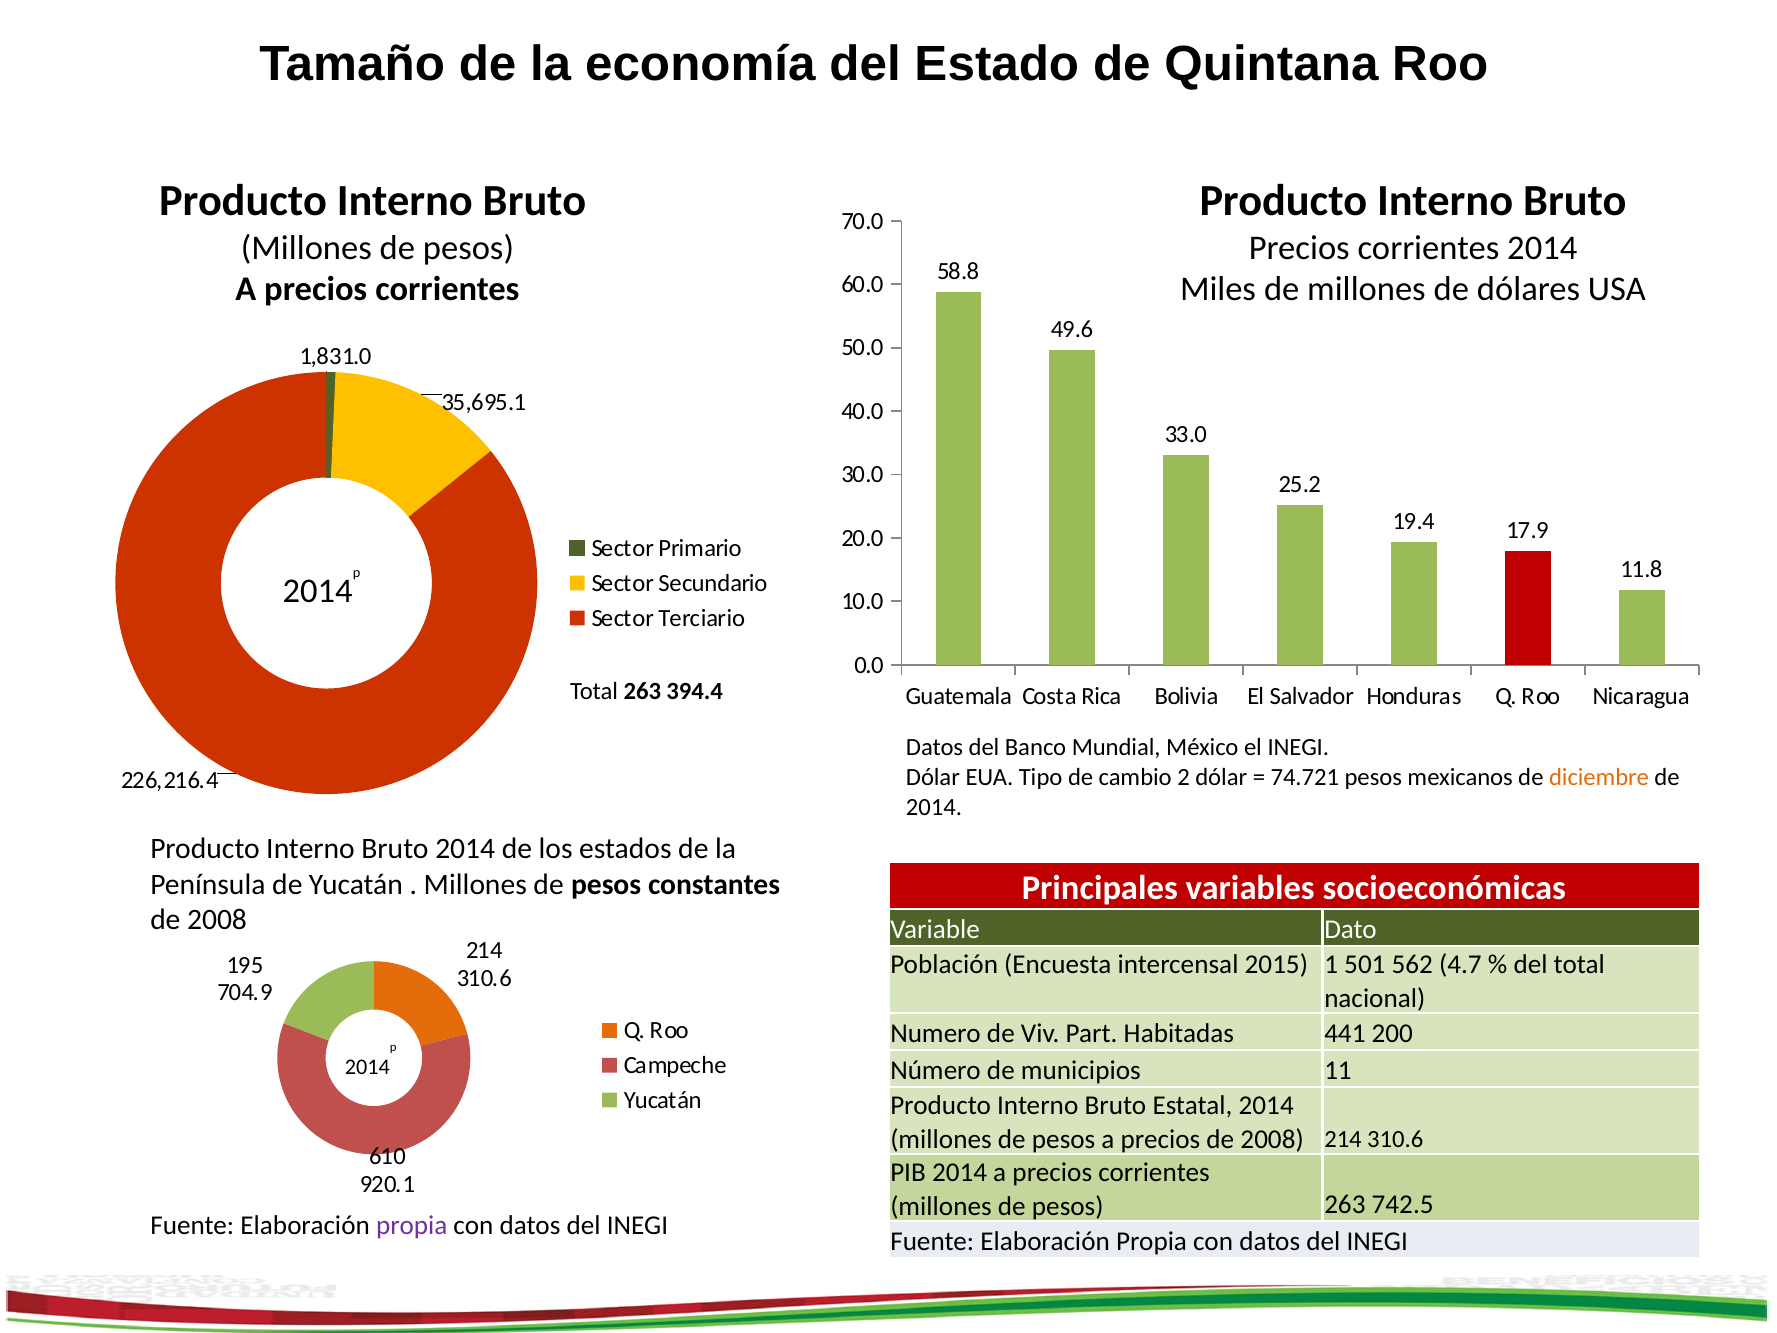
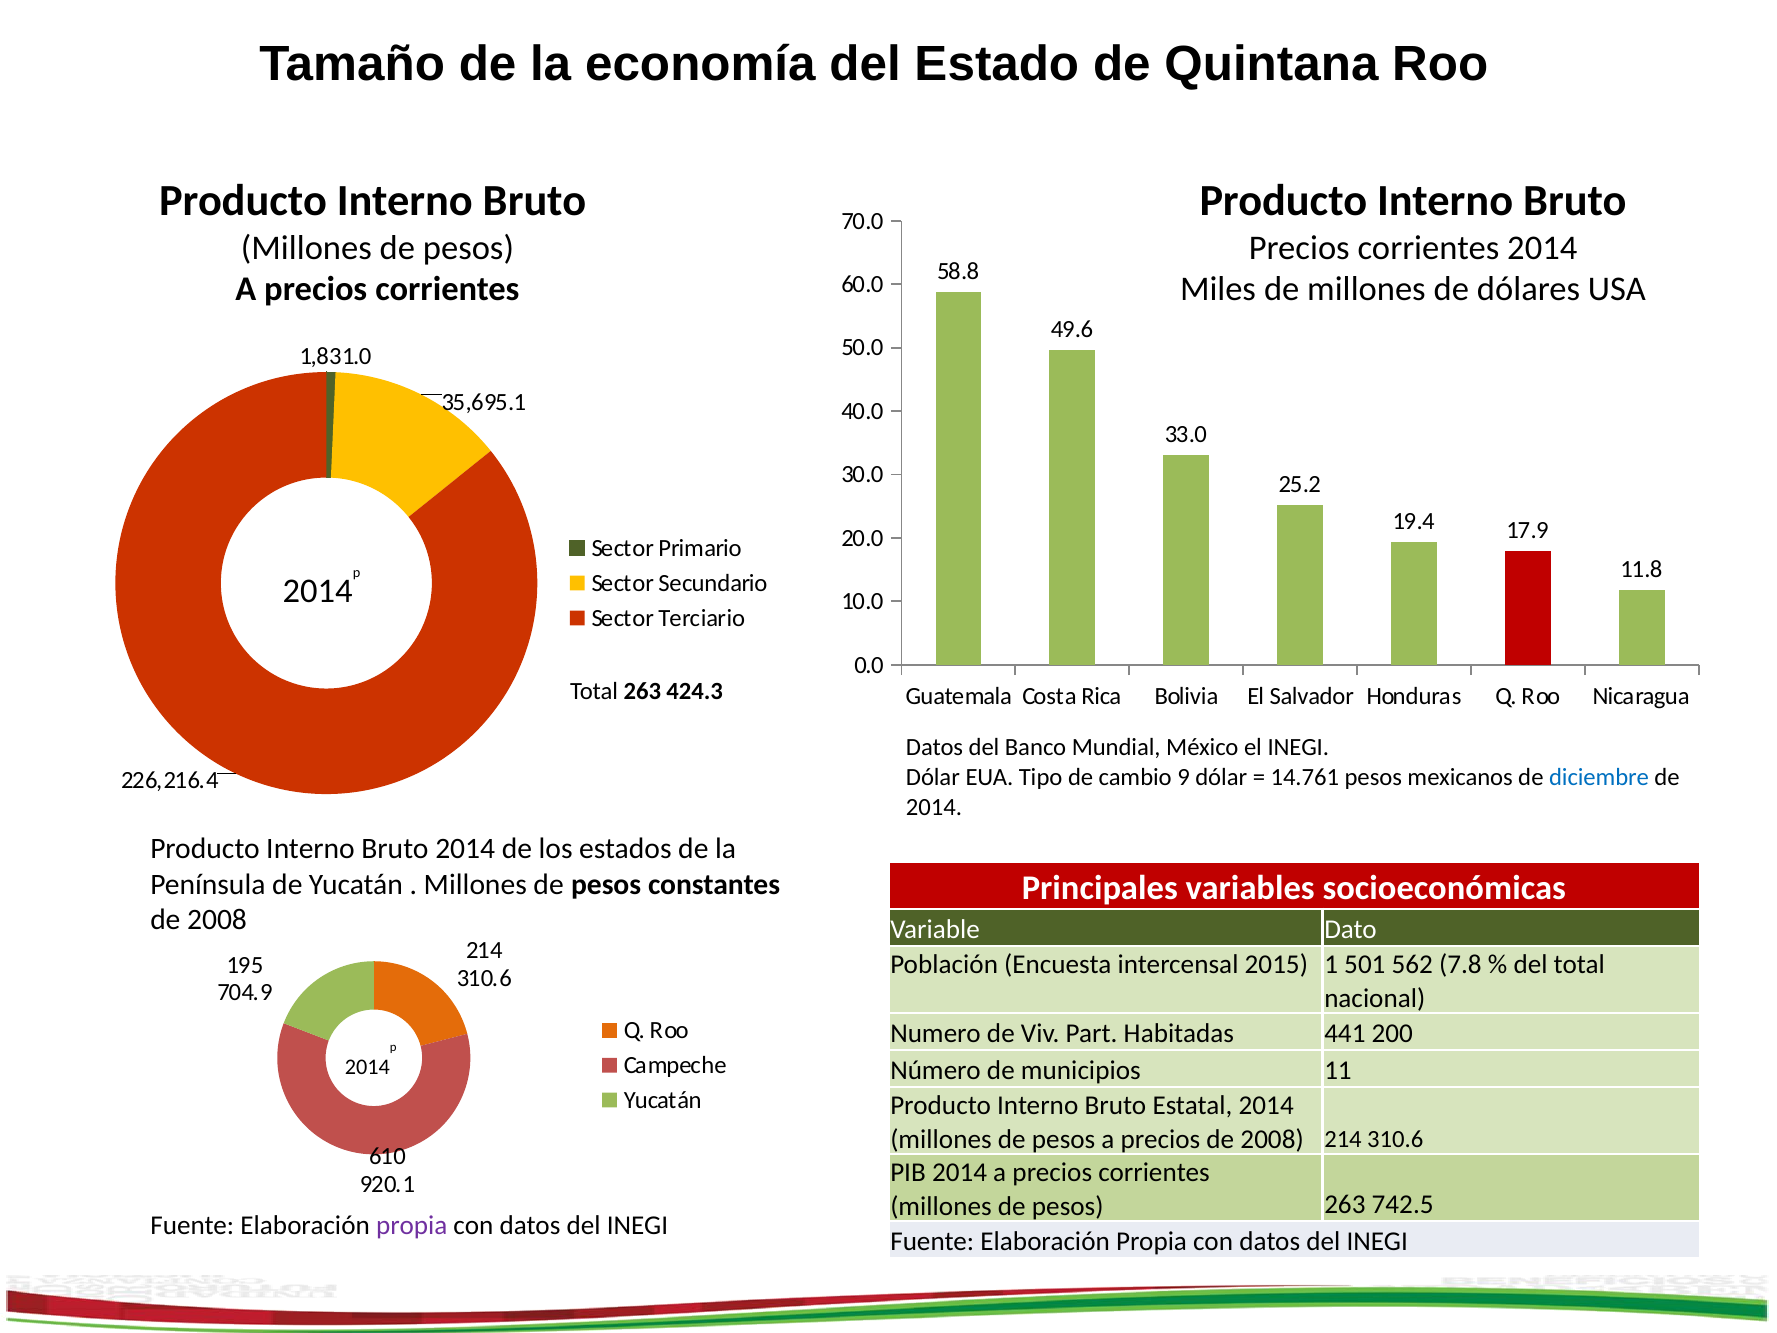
394.4: 394.4 -> 424.3
2: 2 -> 9
74.721: 74.721 -> 14.761
diciembre colour: orange -> blue
4.7: 4.7 -> 7.8
